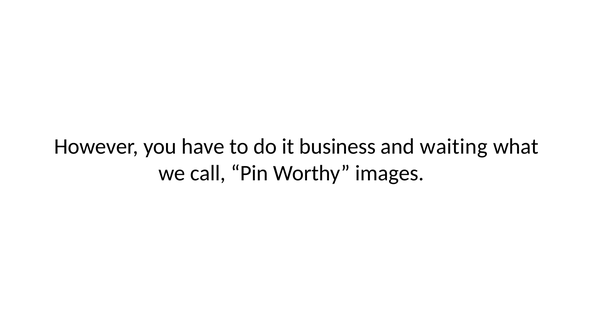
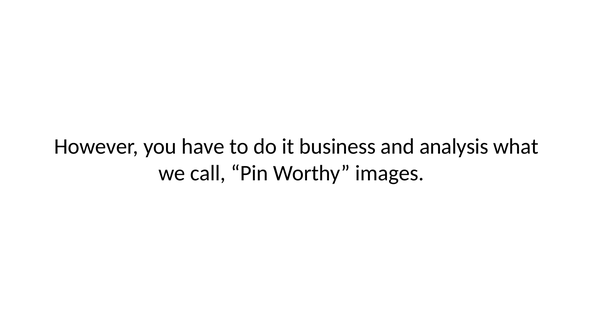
waiting: waiting -> analysis
